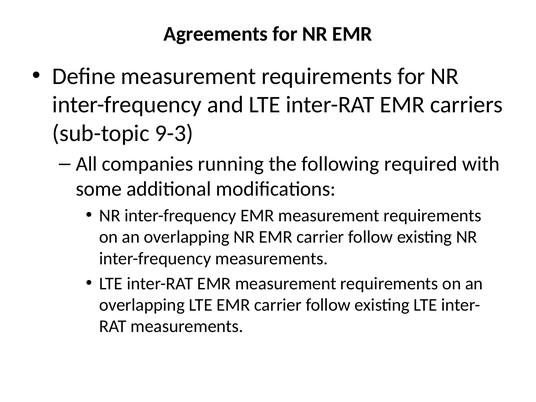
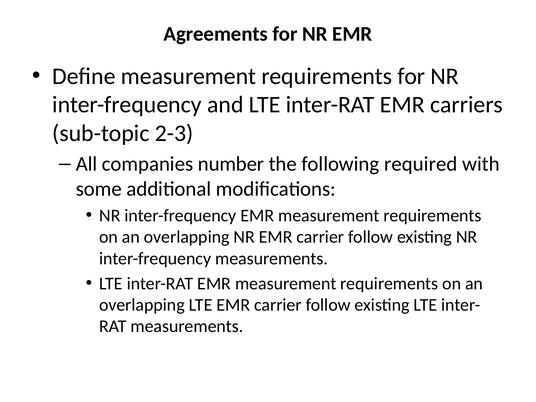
9-3: 9-3 -> 2-3
running: running -> number
